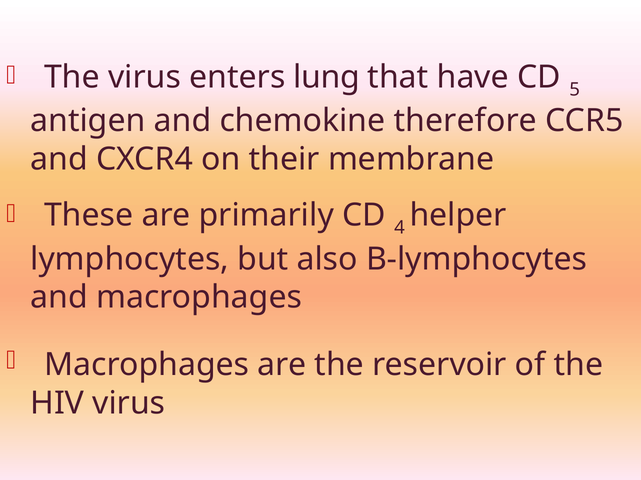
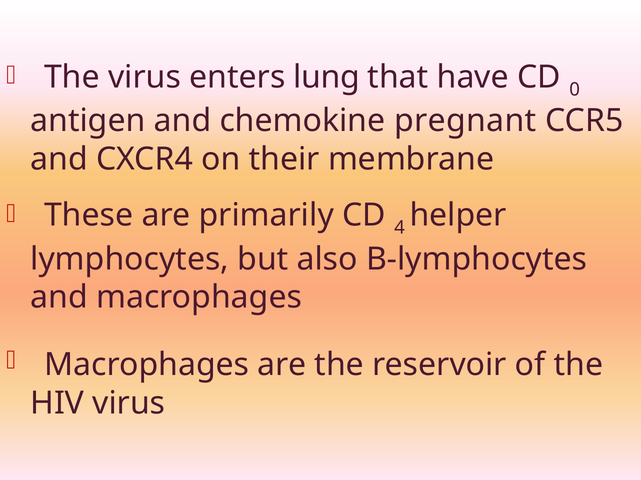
5: 5 -> 0
therefore: therefore -> pregnant
